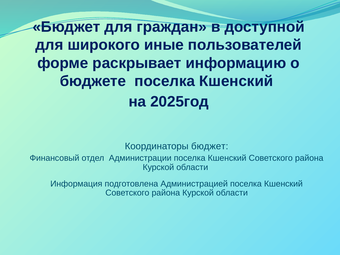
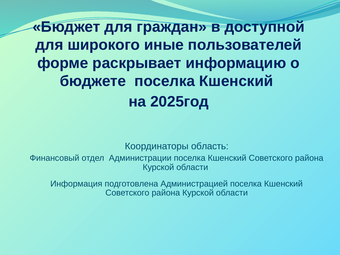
Координаторы бюджет: бюджет -> область
